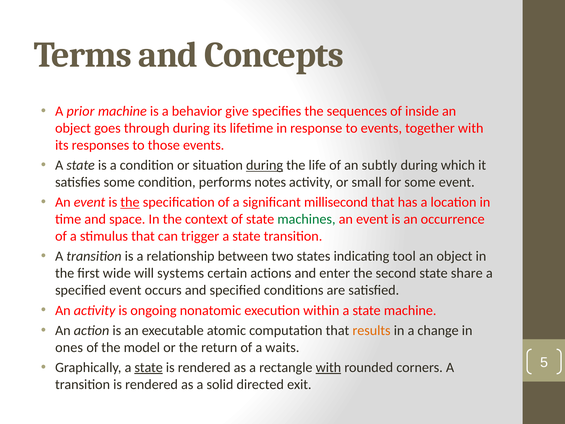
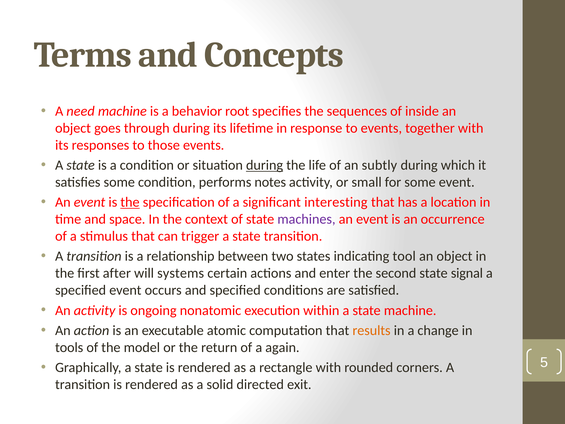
prior: prior -> need
give: give -> root
millisecond: millisecond -> interesting
machines colour: green -> purple
wide: wide -> after
share: share -> signal
ones: ones -> tools
waits: waits -> again
state at (149, 367) underline: present -> none
with at (328, 367) underline: present -> none
